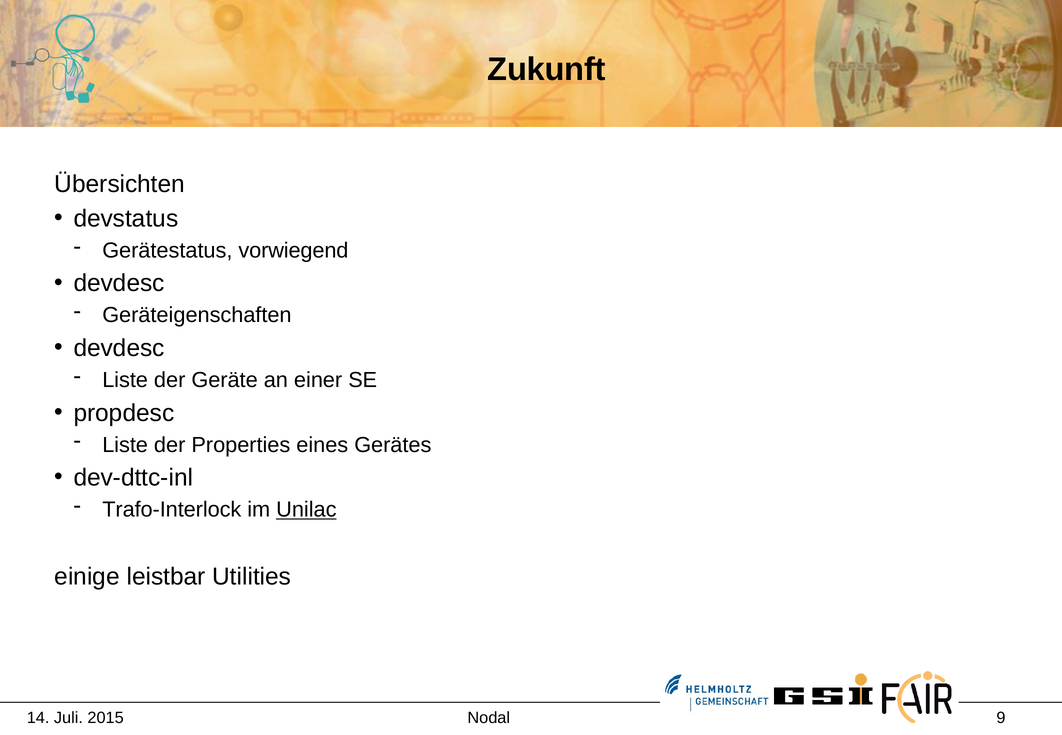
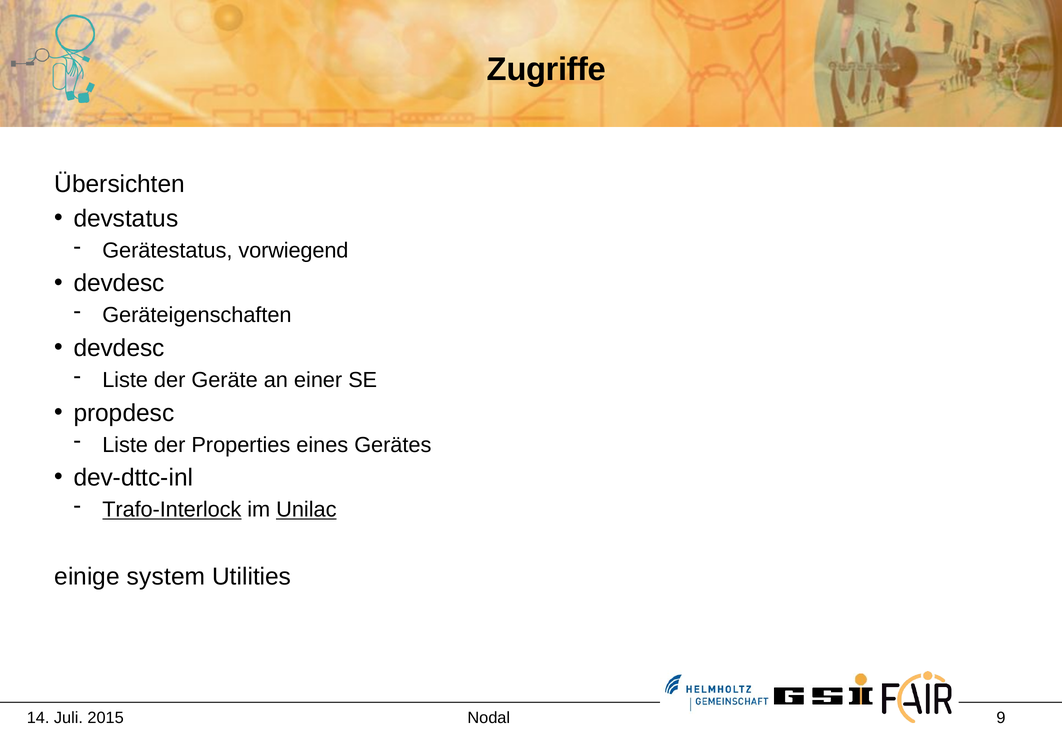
Zukunft: Zukunft -> Zugriffe
Trafo-Interlock underline: none -> present
leistbar: leistbar -> system
